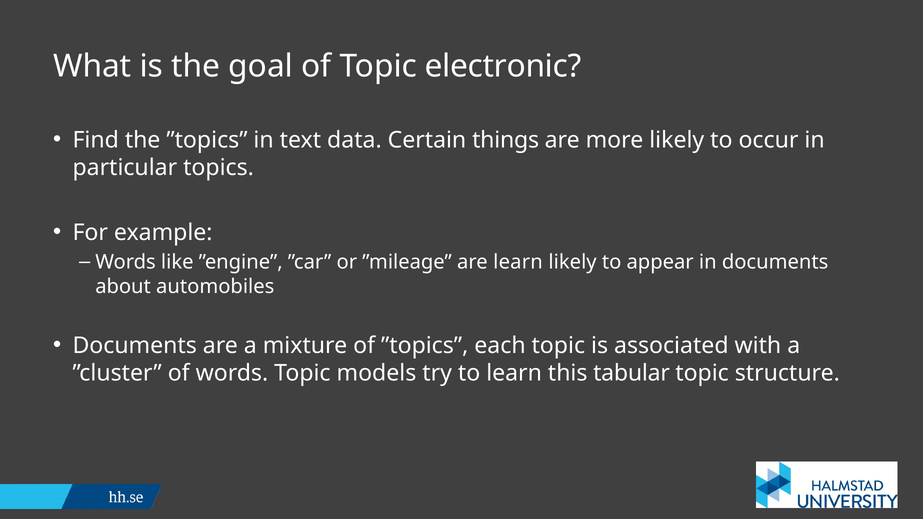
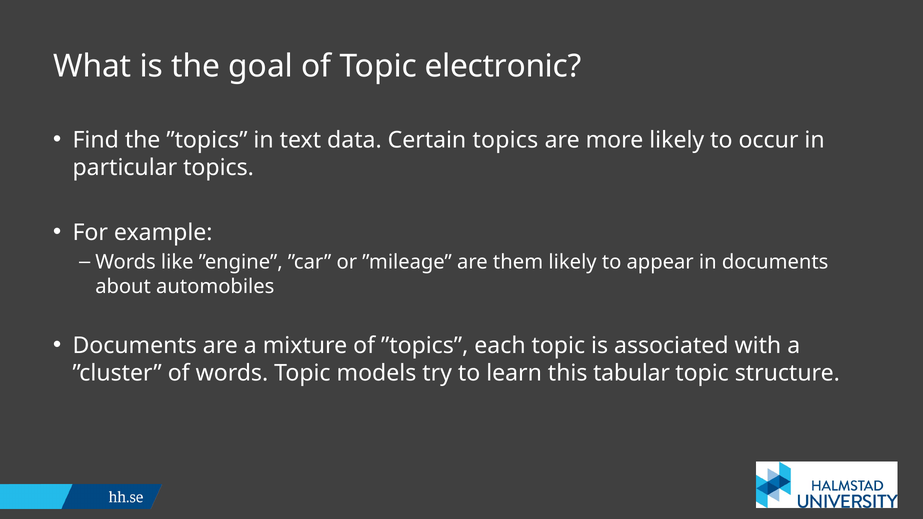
Certain things: things -> topics
are learn: learn -> them
